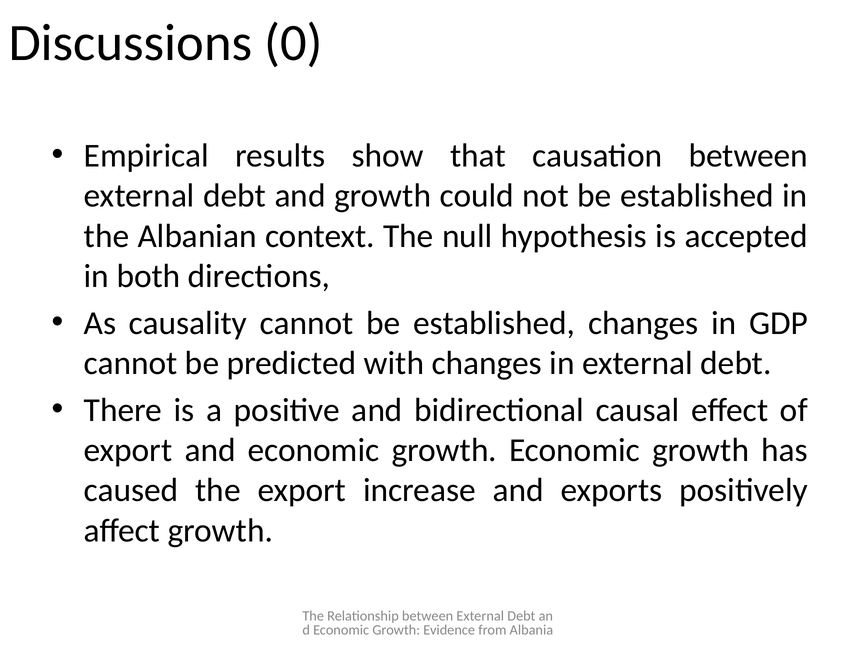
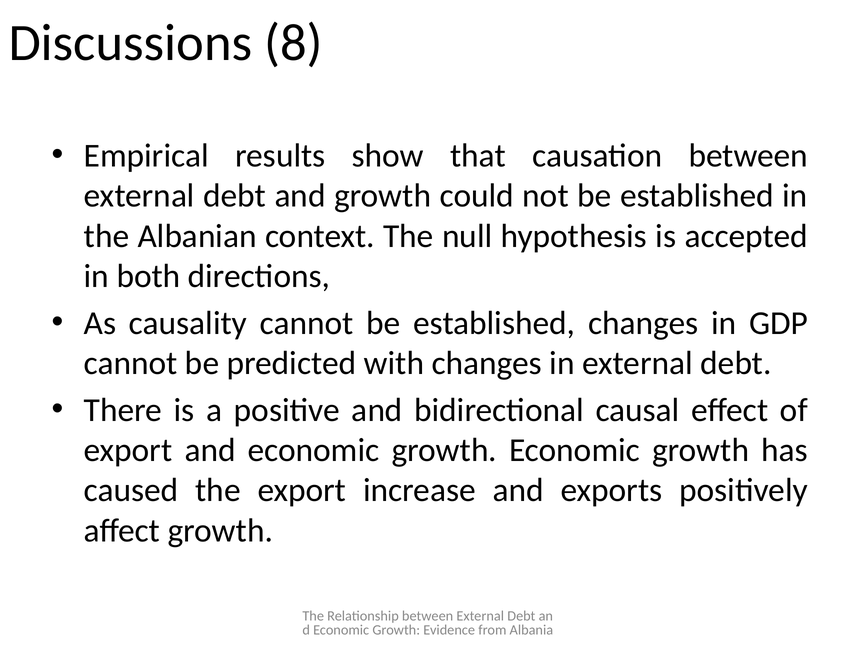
0: 0 -> 8
